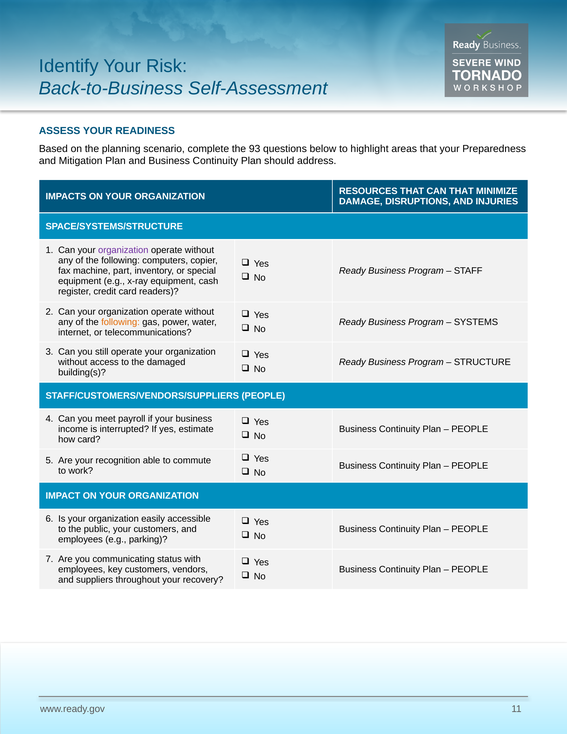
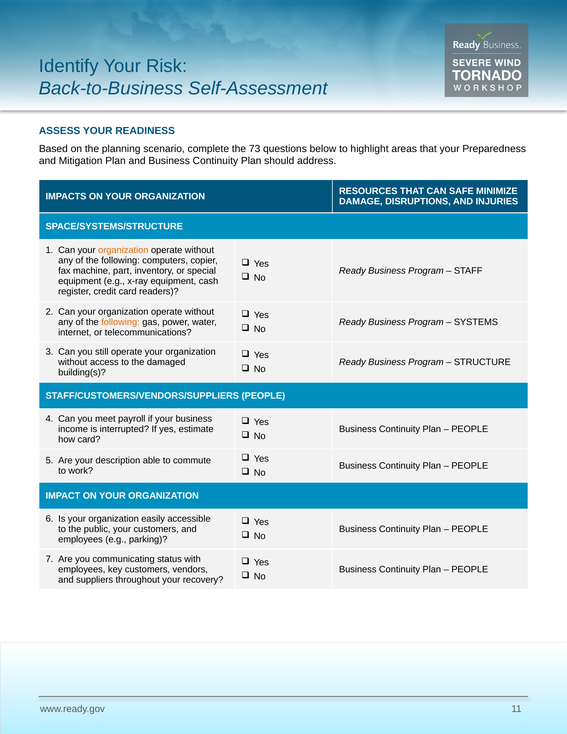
93: 93 -> 73
CAN THAT: THAT -> SAFE
organization at (123, 250) colour: purple -> orange
recognition: recognition -> description
